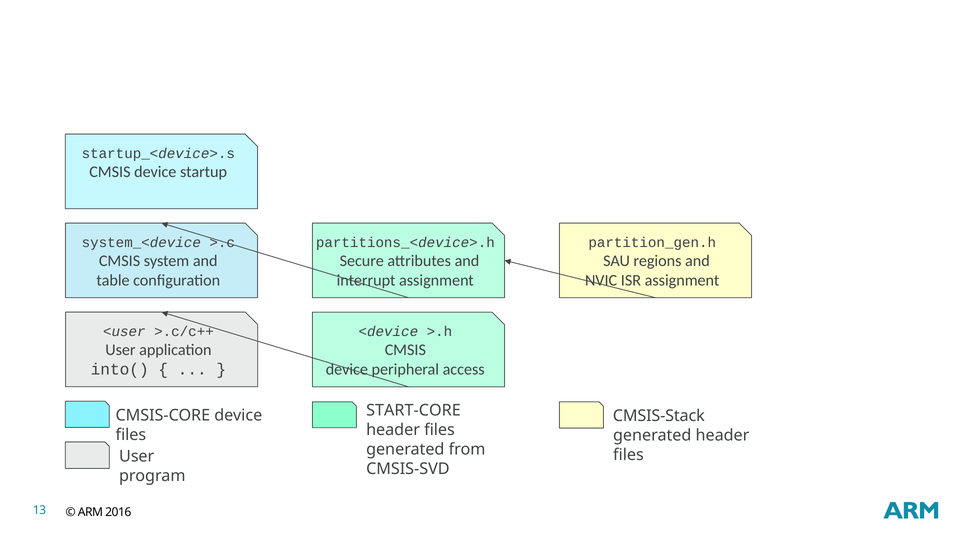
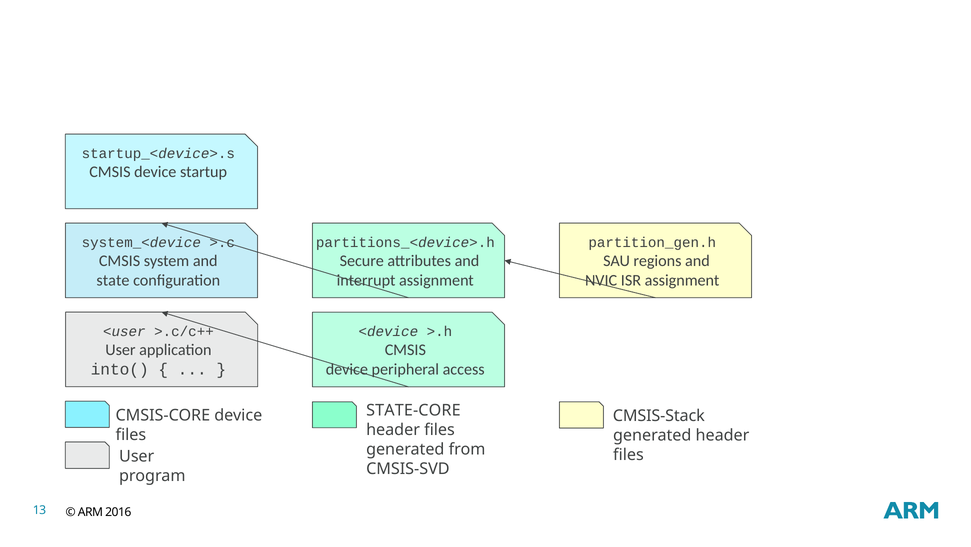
table: table -> state
START-CORE: START-CORE -> STATE-CORE
